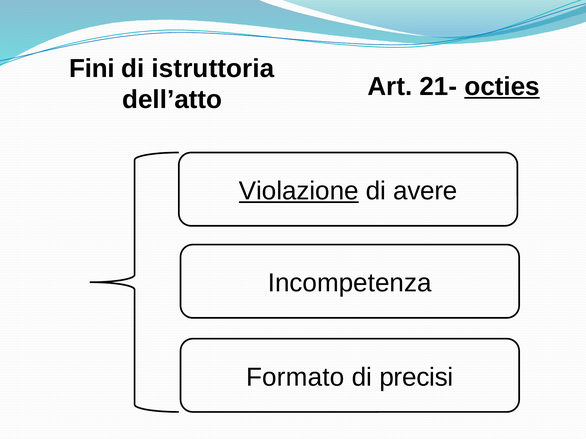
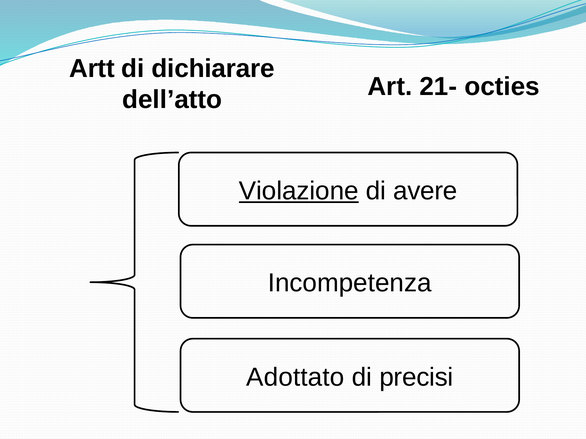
Fini: Fini -> Artt
istruttoria: istruttoria -> dichiarare
octies underline: present -> none
Formato: Formato -> Adottato
